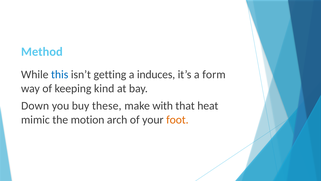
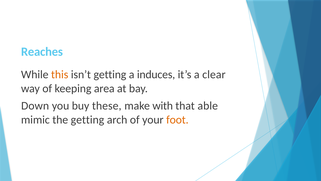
Method: Method -> Reaches
this colour: blue -> orange
form: form -> clear
kind: kind -> area
heat: heat -> able
the motion: motion -> getting
